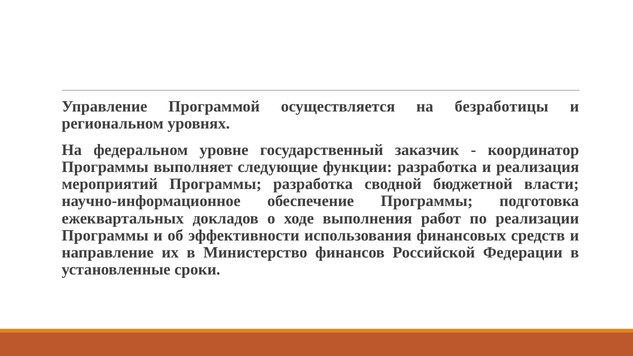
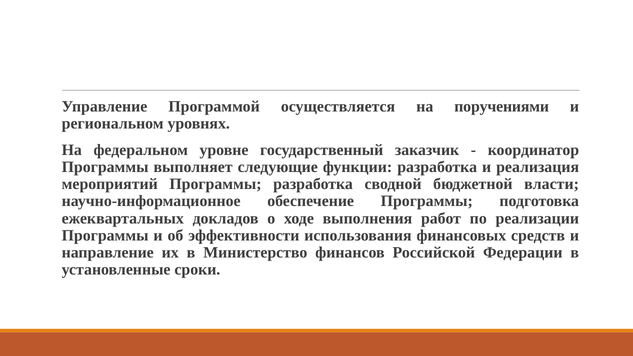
безработицы: безработицы -> поручениями
